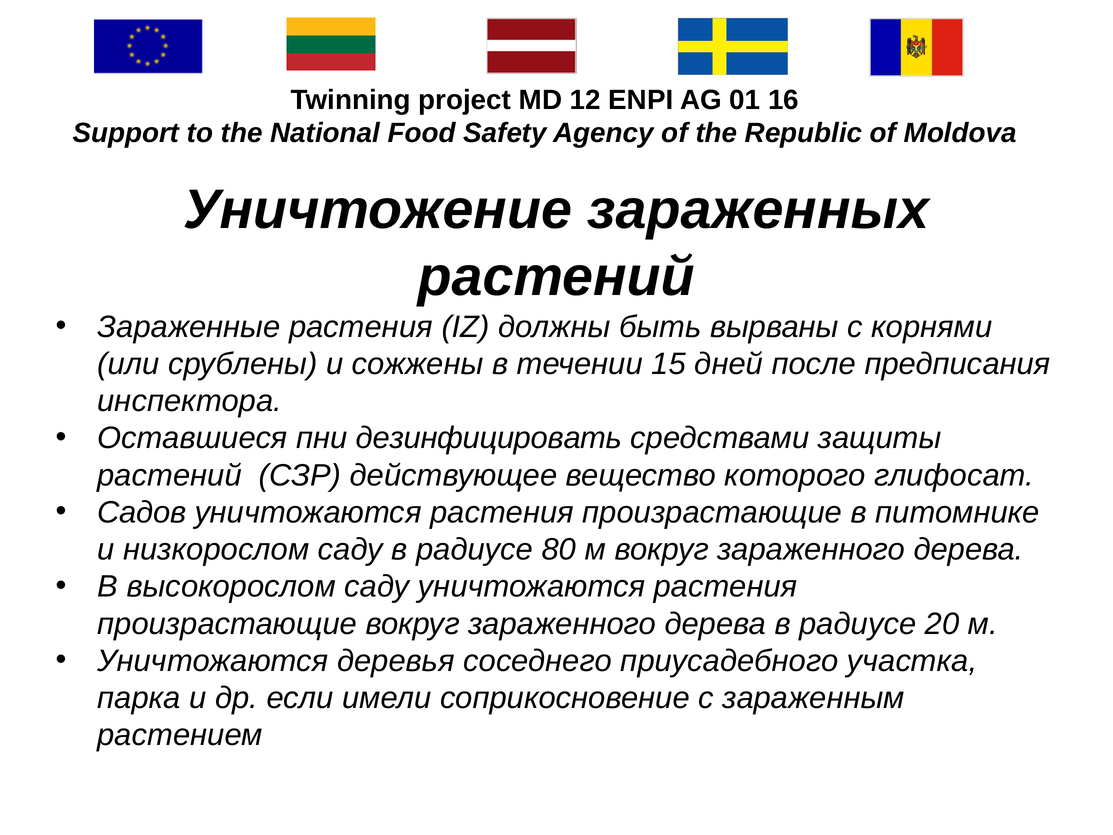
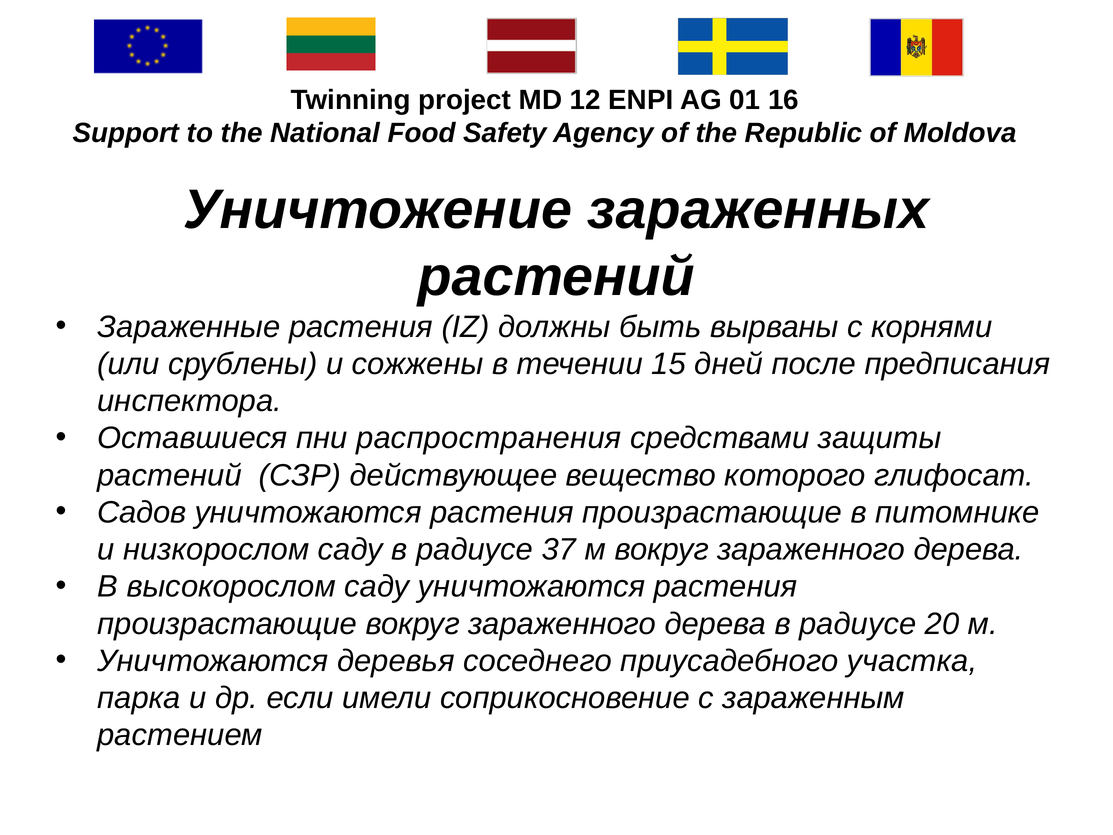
дезинфицировать: дезинфицировать -> распространения
80: 80 -> 37
